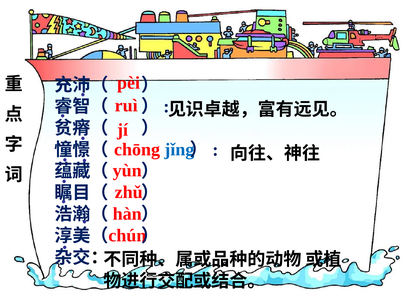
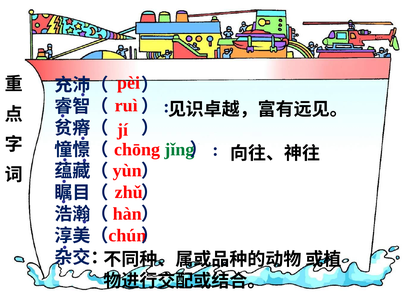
jǐng colour: blue -> green
